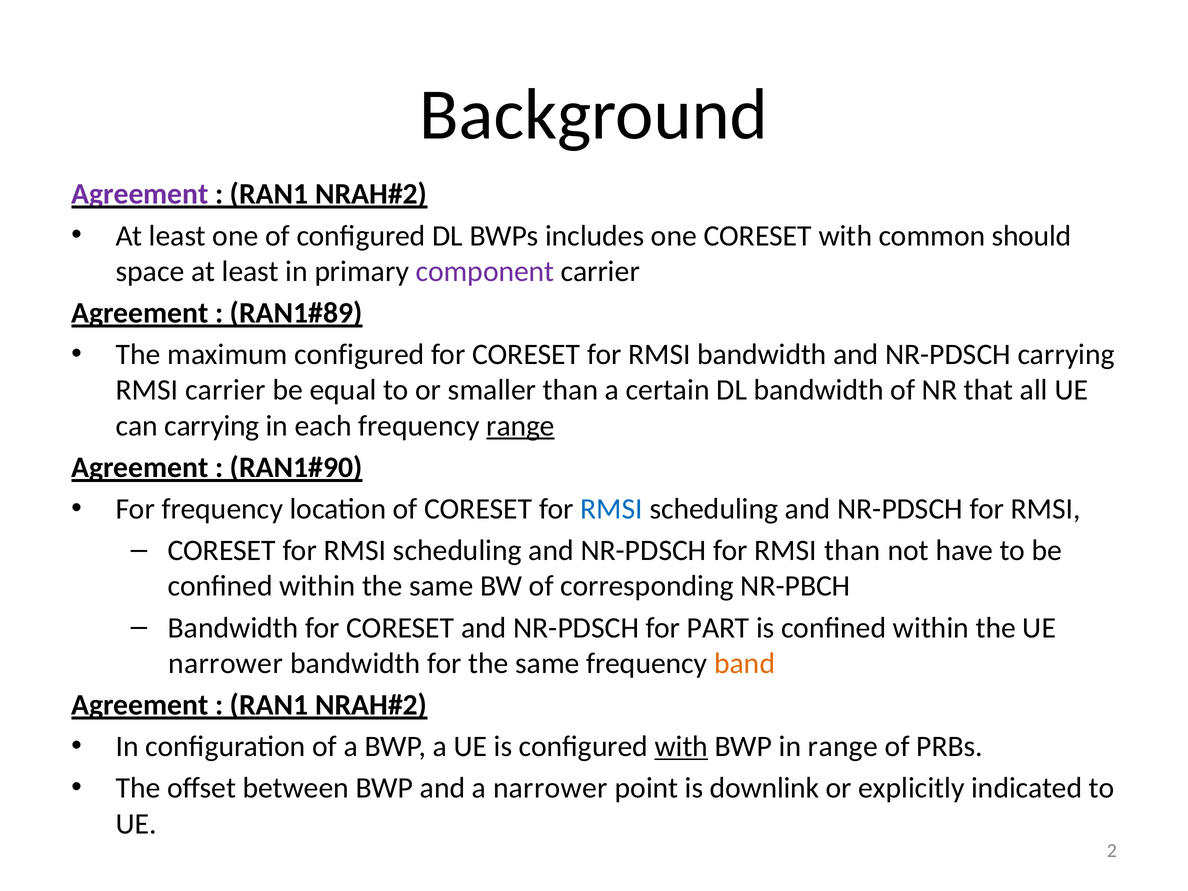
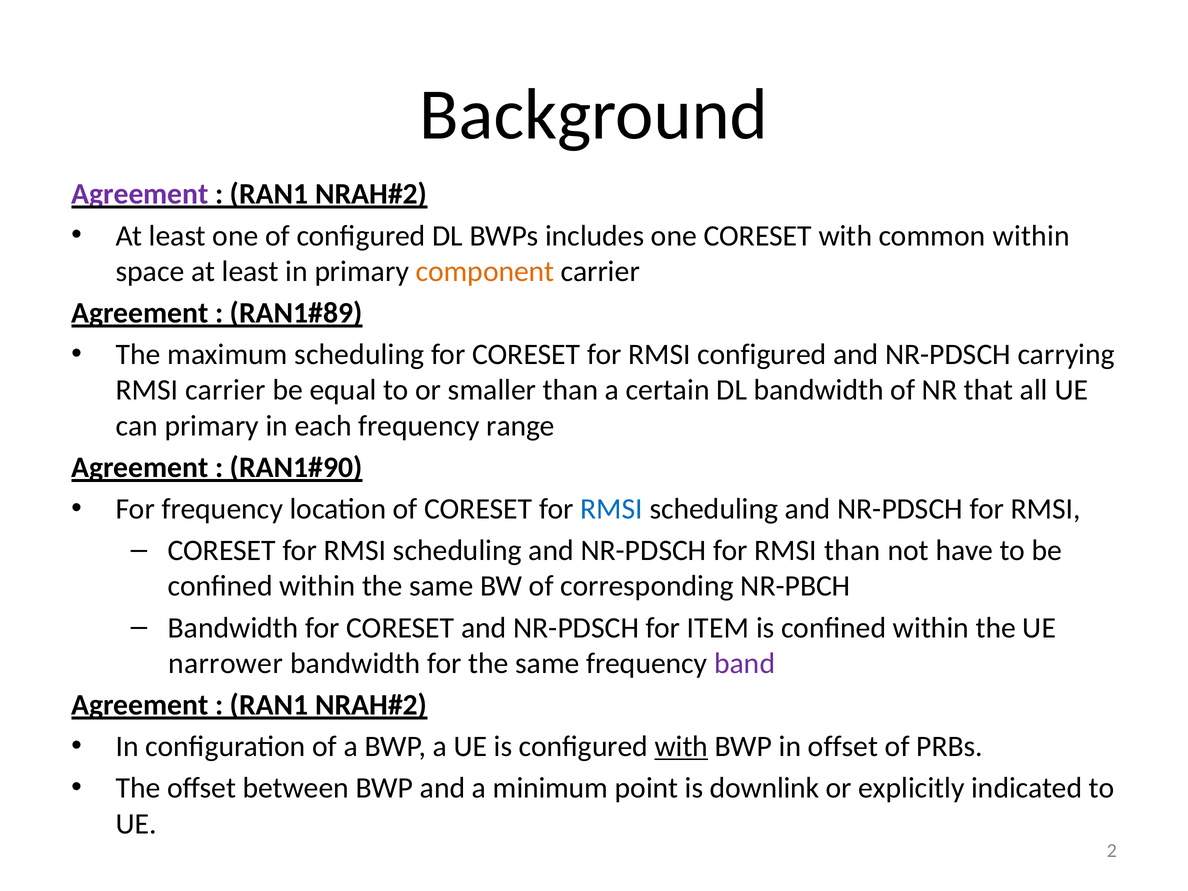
common should: should -> within
component colour: purple -> orange
maximum configured: configured -> scheduling
RMSI bandwidth: bandwidth -> configured
can carrying: carrying -> primary
range at (520, 426) underline: present -> none
PART: PART -> ITEM
band colour: orange -> purple
in range: range -> offset
a narrower: narrower -> minimum
